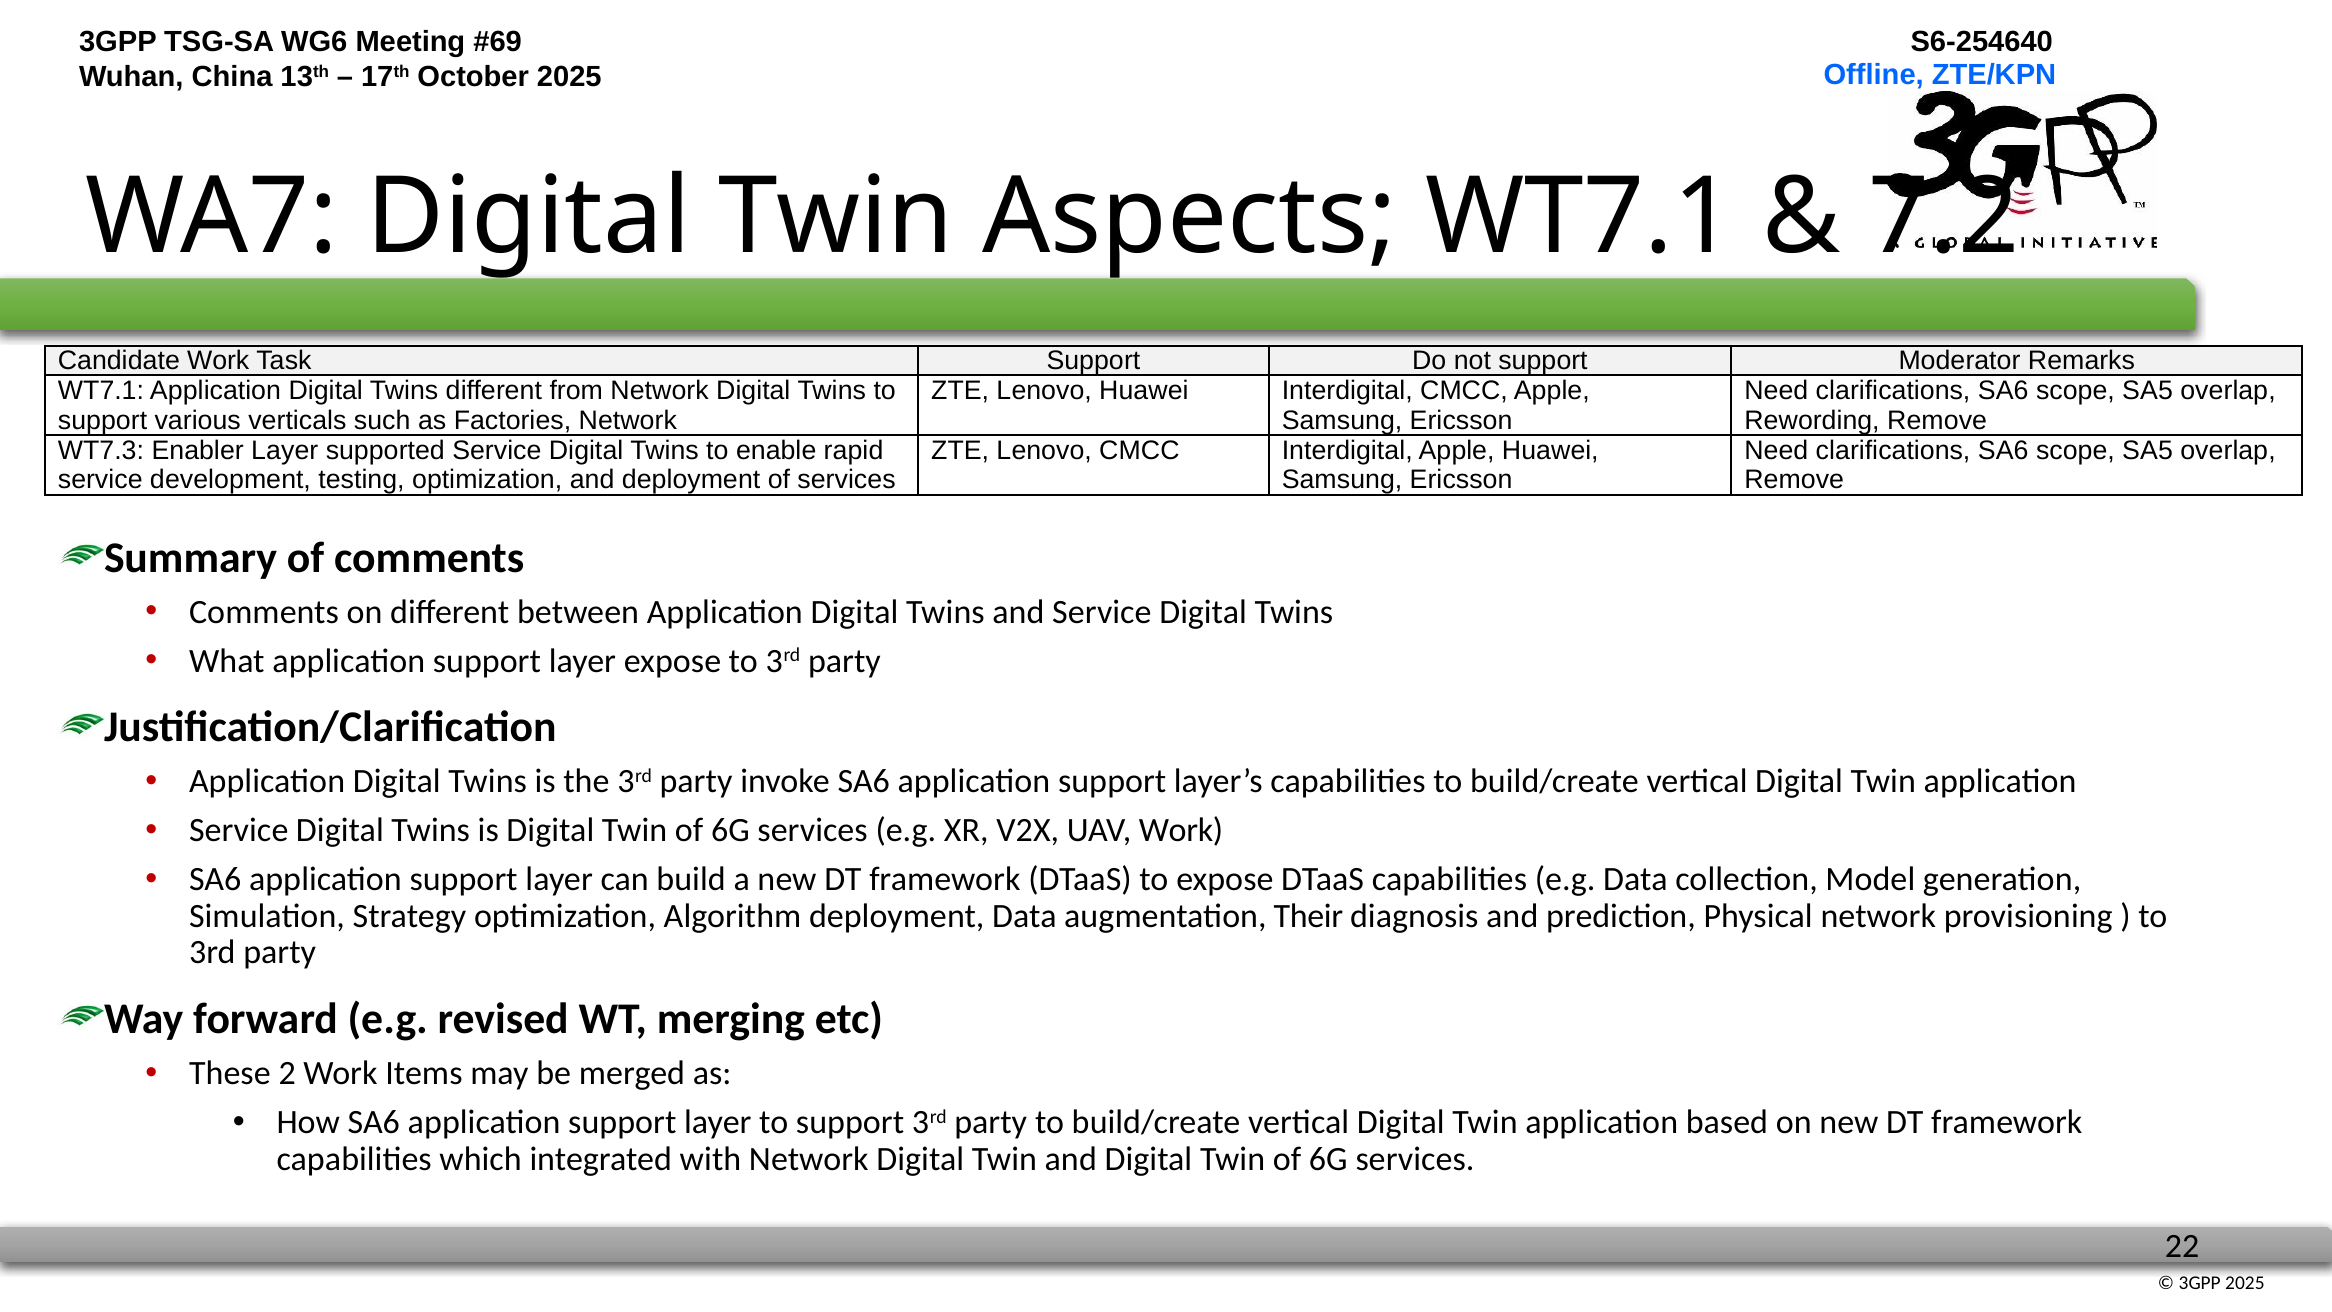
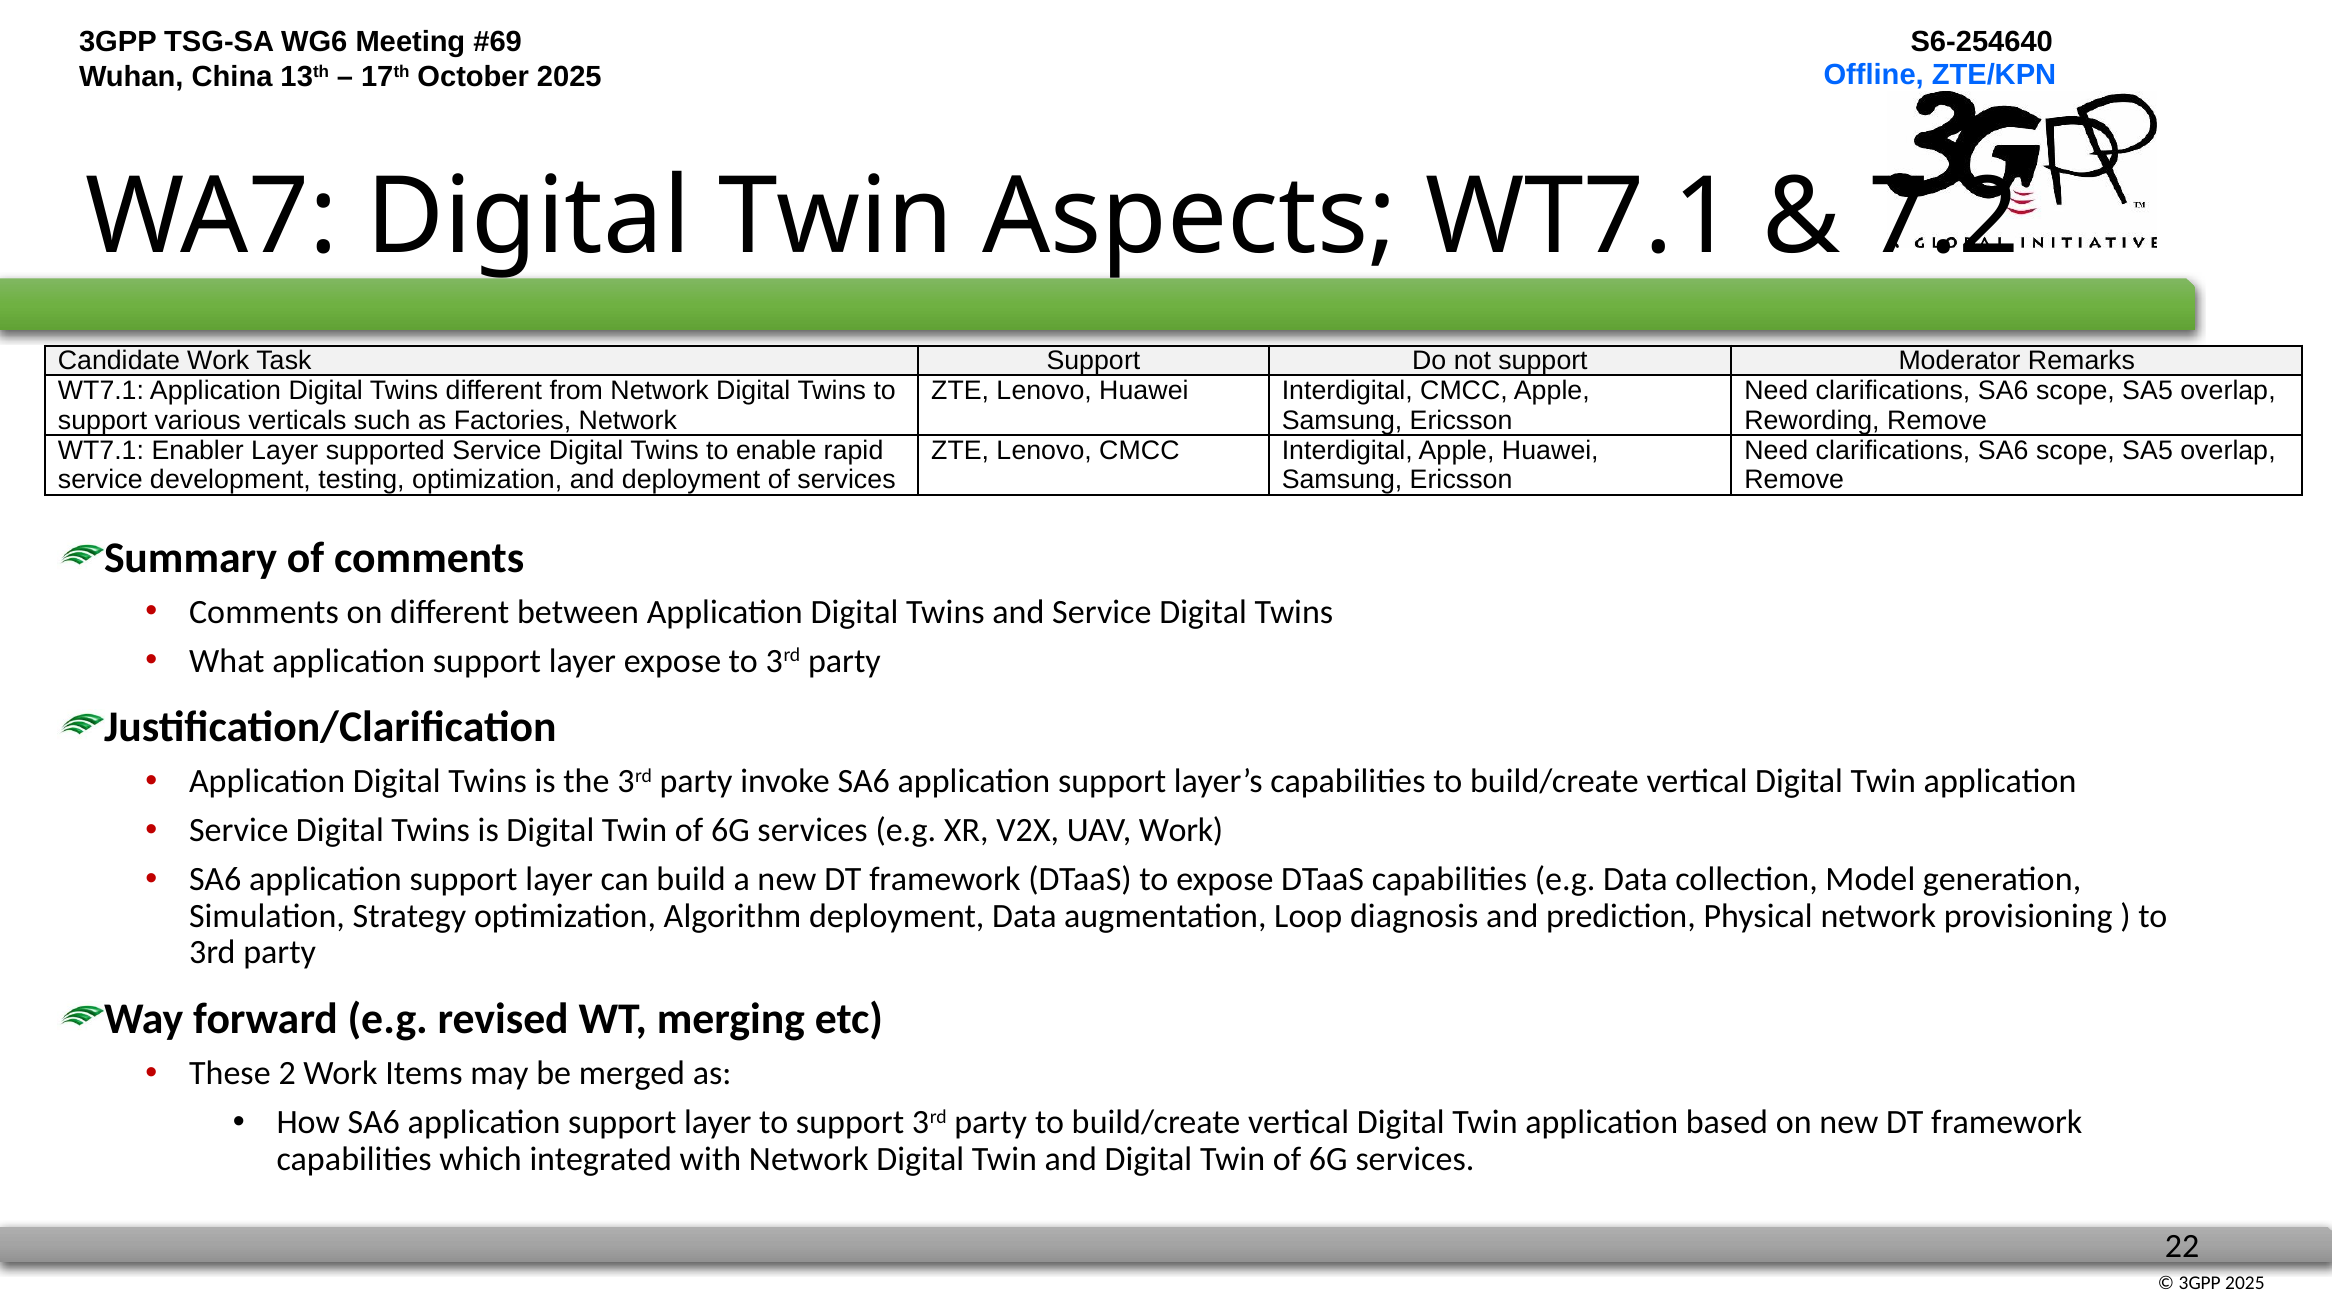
WT7.3 at (101, 450): WT7.3 -> WT7.1
Their: Their -> Loop
